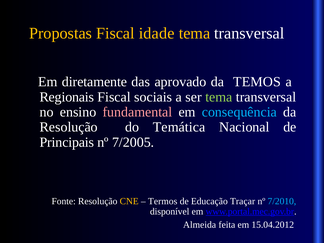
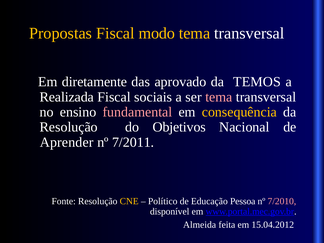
idade: idade -> modo
Regionais: Regionais -> Realizada
tema at (219, 97) colour: light green -> pink
consequência colour: light blue -> yellow
Temática: Temática -> Objetivos
Principais: Principais -> Aprender
7/2005: 7/2005 -> 7/2011
Termos: Termos -> Político
Traçar: Traçar -> Pessoa
7/2010 colour: light blue -> pink
